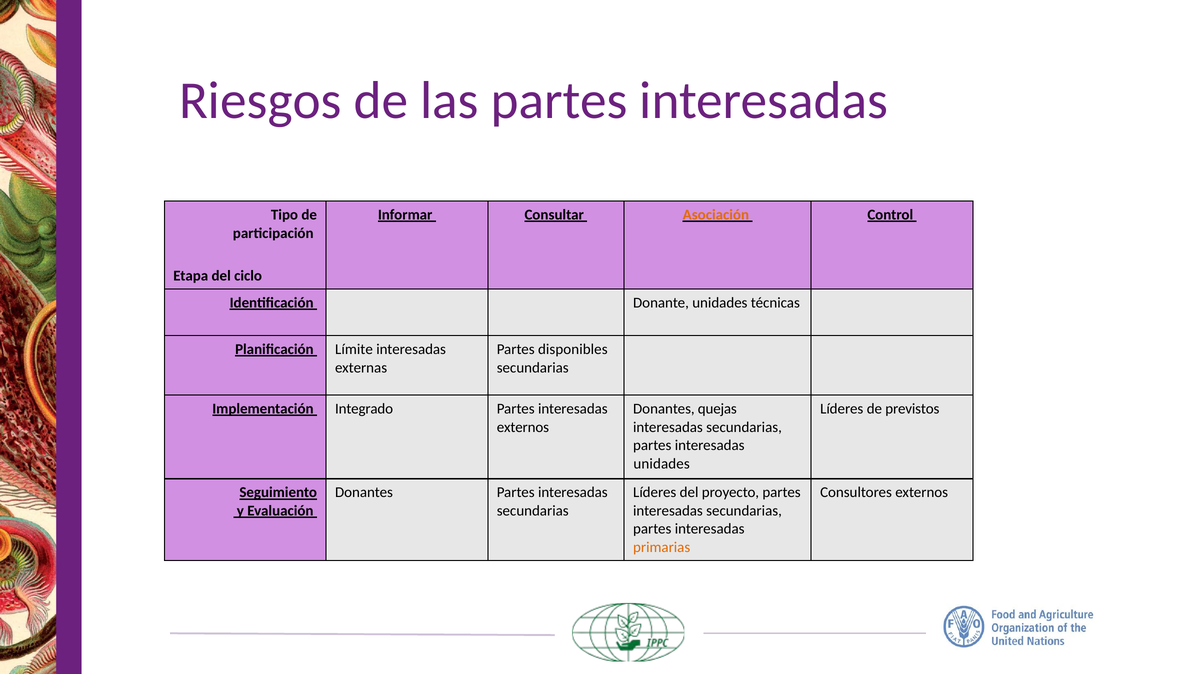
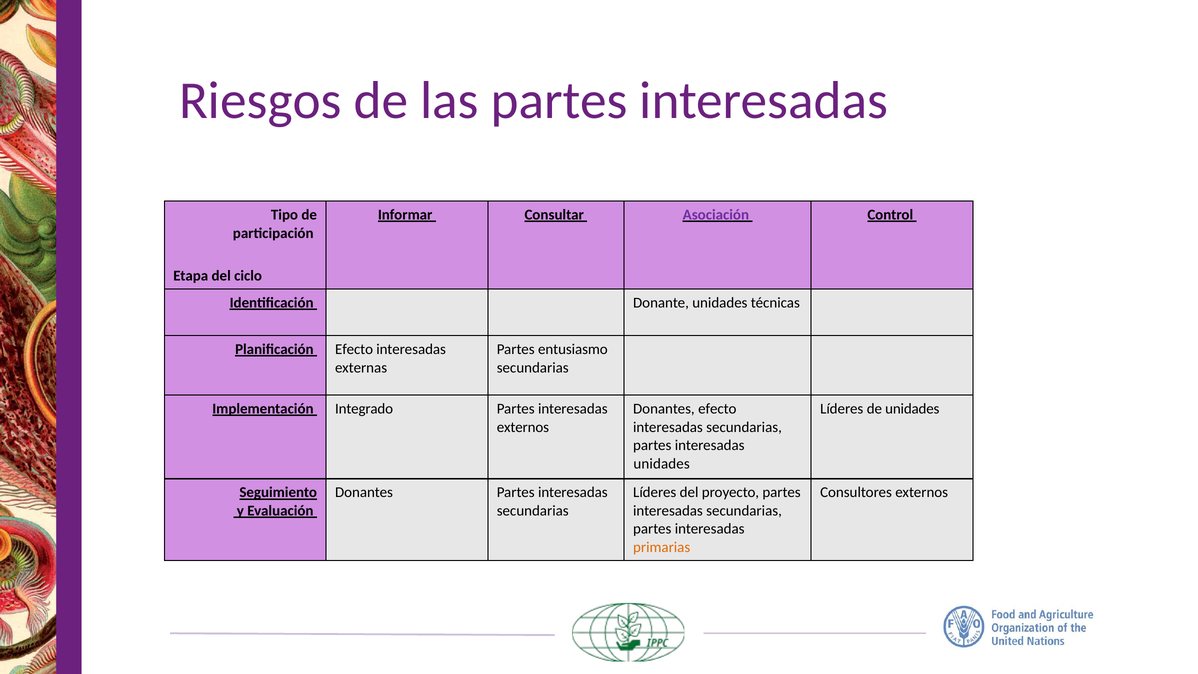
Asociación colour: orange -> purple
Planificación Límite: Límite -> Efecto
disponibles: disponibles -> entusiasmo
Donantes quejas: quejas -> efecto
de previstos: previstos -> unidades
